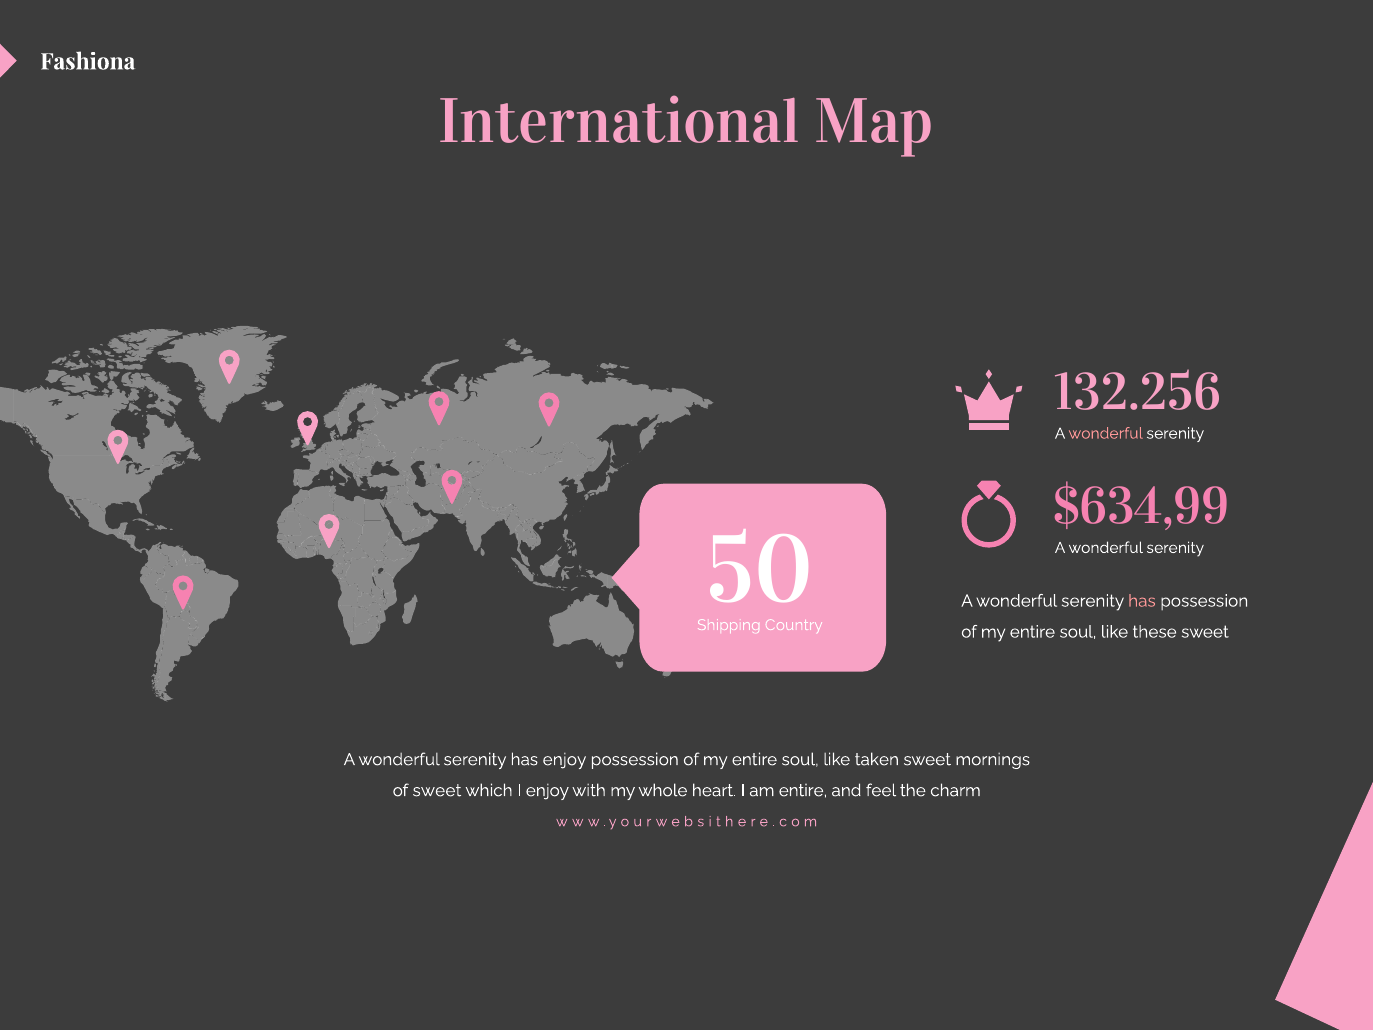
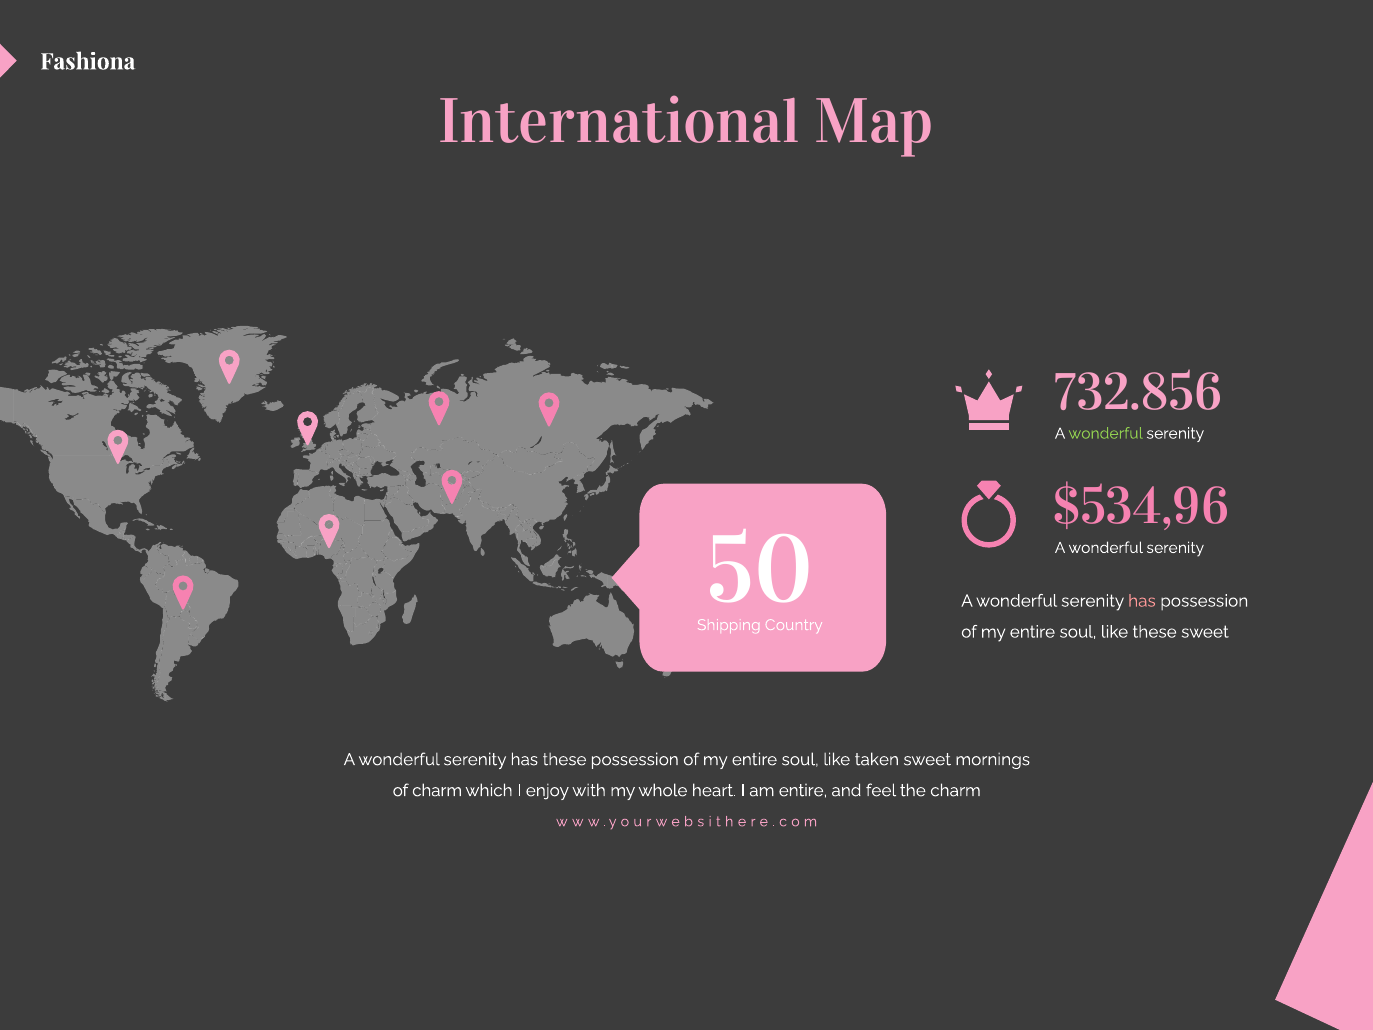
132.256: 132.256 -> 732.856
wonderful at (1106, 433) colour: pink -> light green
$634,99: $634,99 -> $534,96
has enjoy: enjoy -> these
of sweet: sweet -> charm
